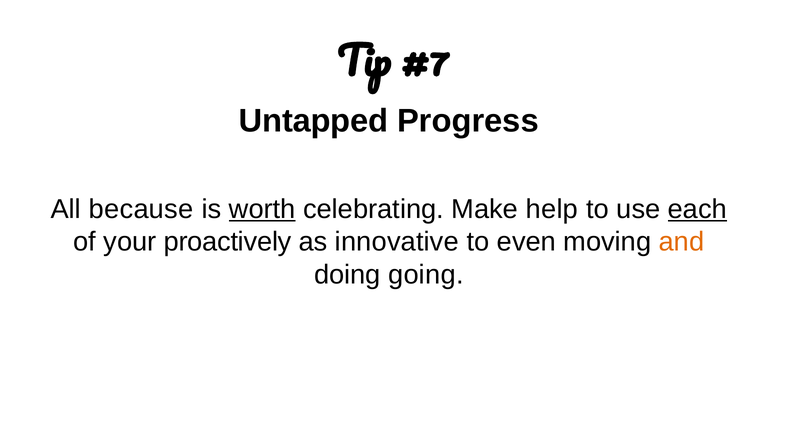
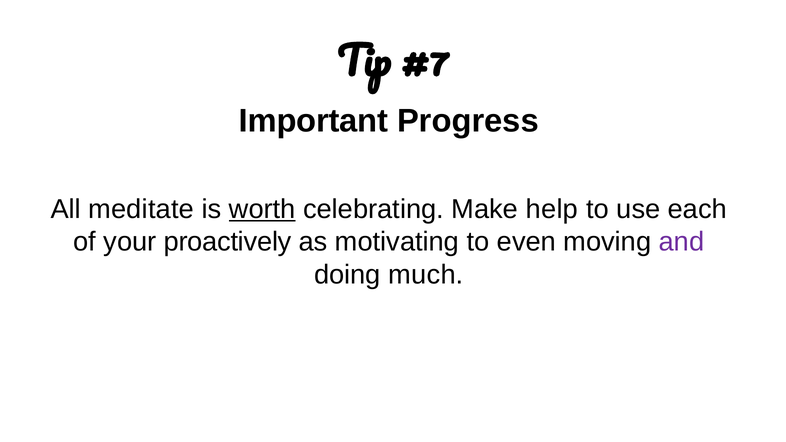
Untapped: Untapped -> Important
because: because -> meditate
each underline: present -> none
innovative: innovative -> motivating
and colour: orange -> purple
going: going -> much
